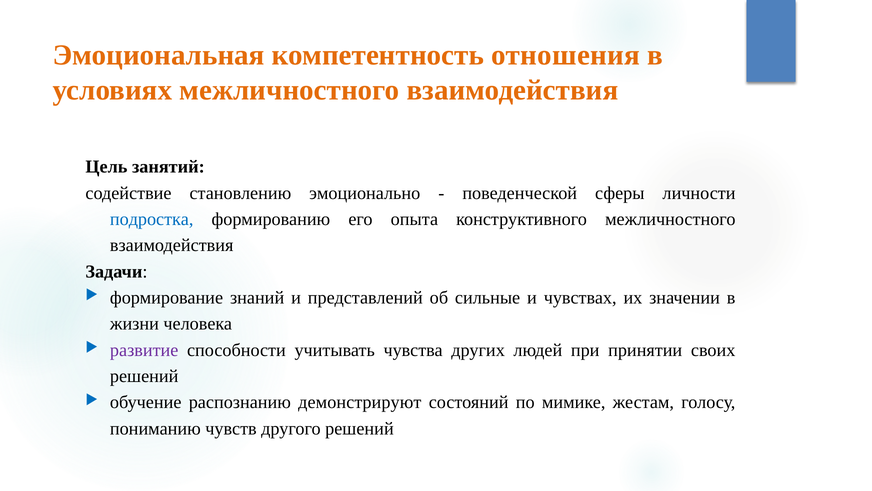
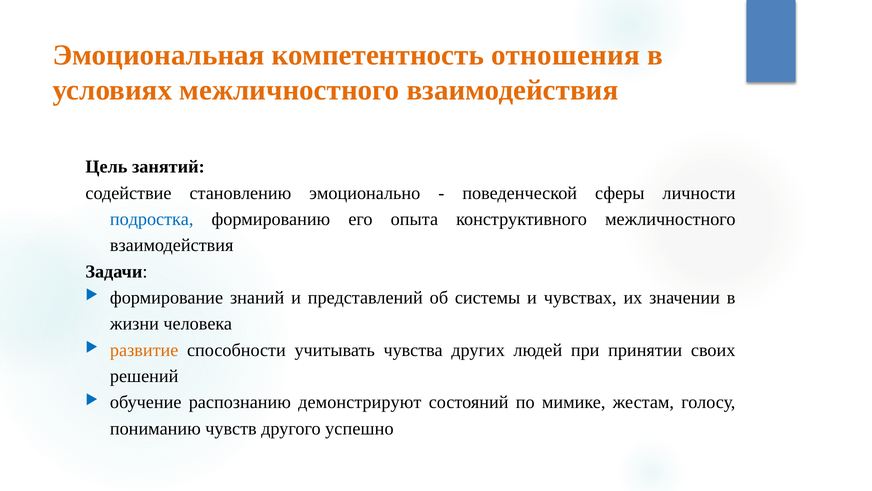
сильные: сильные -> системы
развитие colour: purple -> orange
другого решений: решений -> успешно
